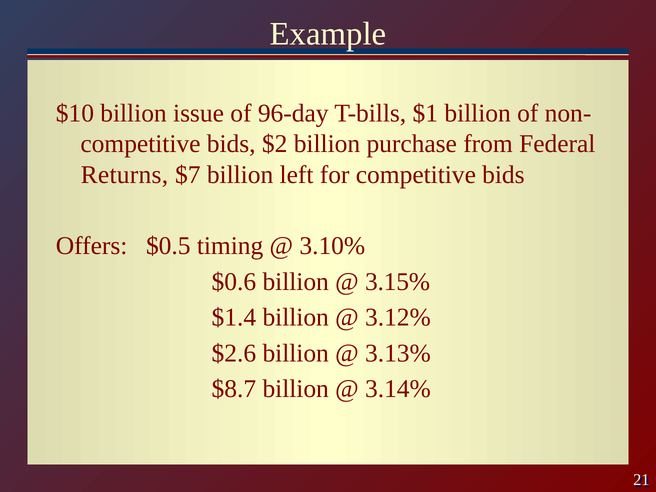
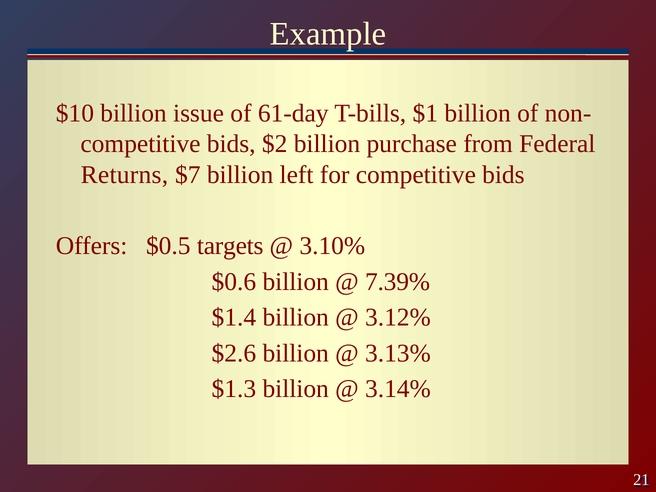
96-day: 96-day -> 61-day
timing: timing -> targets
3.15%: 3.15% -> 7.39%
$8.7: $8.7 -> $1.3
